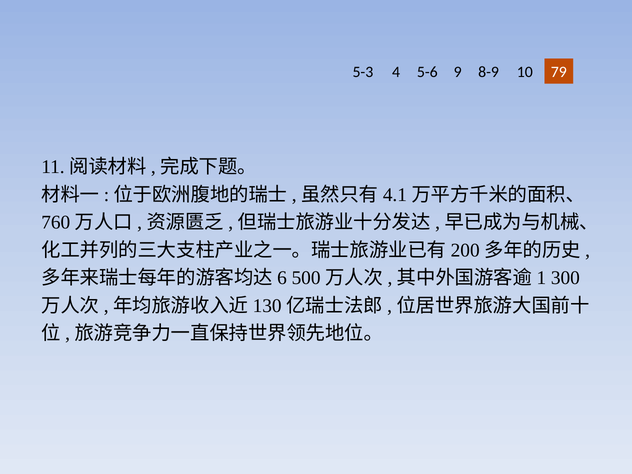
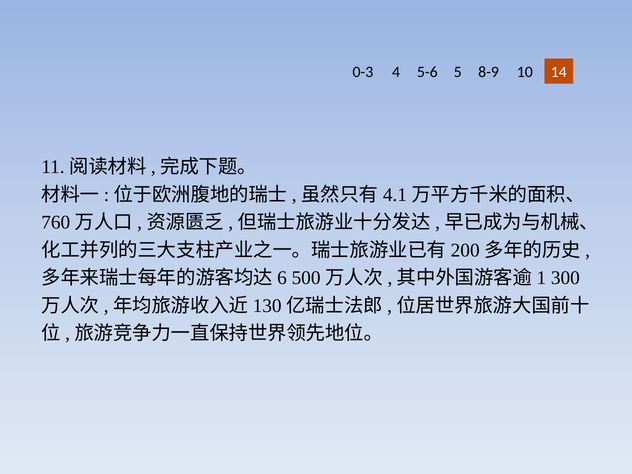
5-3: 5-3 -> 0-3
9: 9 -> 5
79: 79 -> 14
